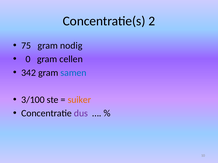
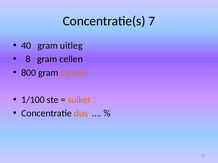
2: 2 -> 7
75: 75 -> 40
nodig: nodig -> uitleg
0: 0 -> 8
342: 342 -> 800
samen colour: blue -> orange
3/100: 3/100 -> 1/100
dus colour: purple -> orange
